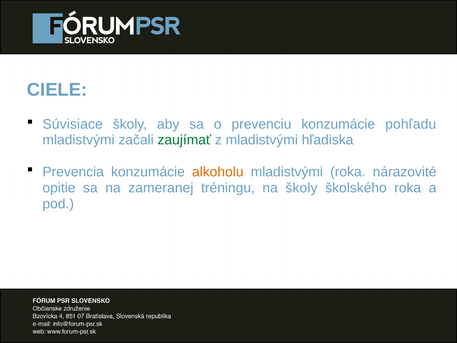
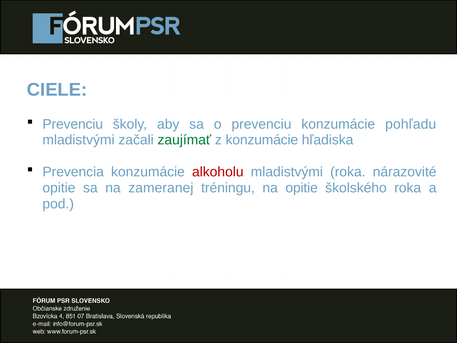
Súvisiace at (73, 124): Súvisiace -> Prevenciu
z mladistvými: mladistvými -> konzumácie
alkoholu colour: orange -> red
na školy: školy -> opitie
